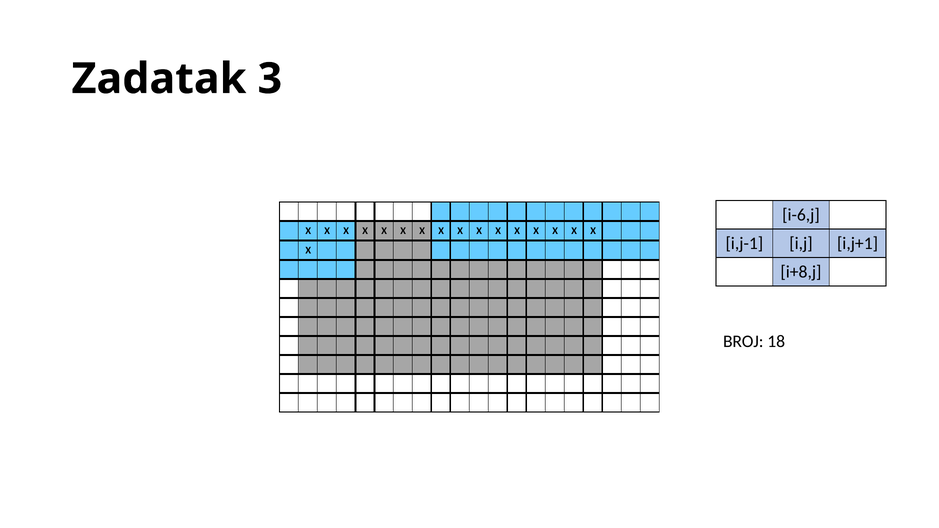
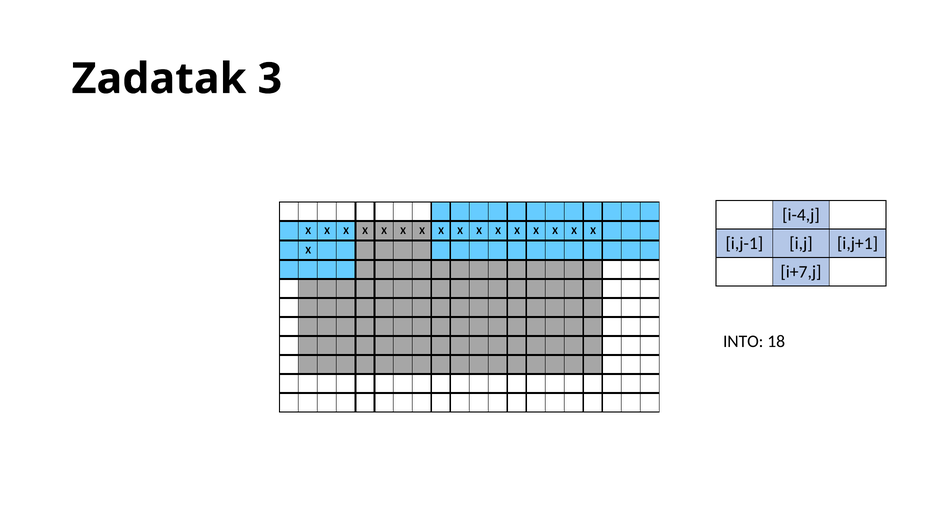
i-6,j: i-6,j -> i-4,j
i+8,j: i+8,j -> i+7,j
BROJ: BROJ -> INTO
